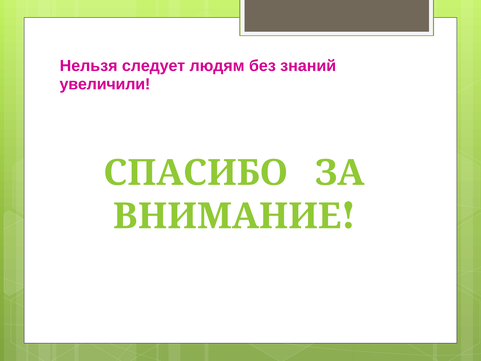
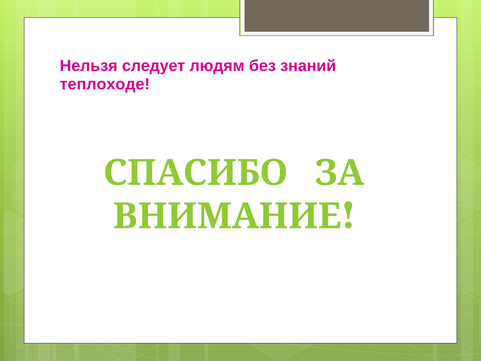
увеличили: увеличили -> теплоходе
